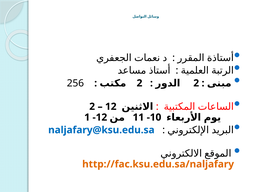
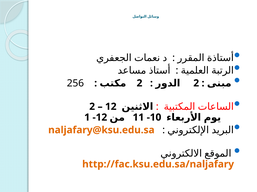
naljafary@ksu.edu.sa colour: blue -> orange
